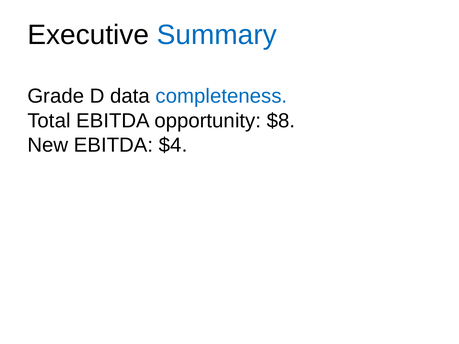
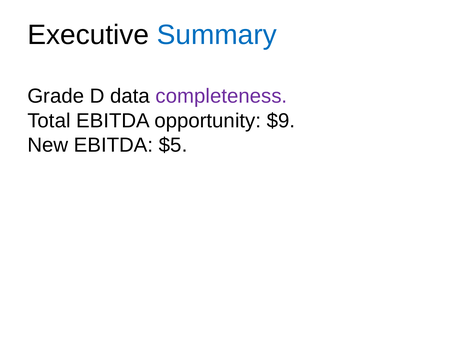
completeness colour: blue -> purple
$8: $8 -> $9
$4: $4 -> $5
